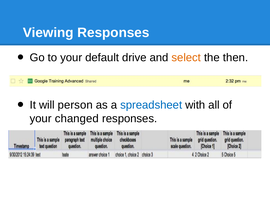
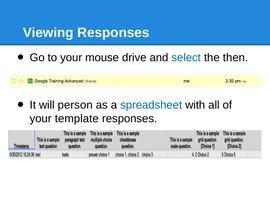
default: default -> mouse
select colour: orange -> blue
changed: changed -> template
